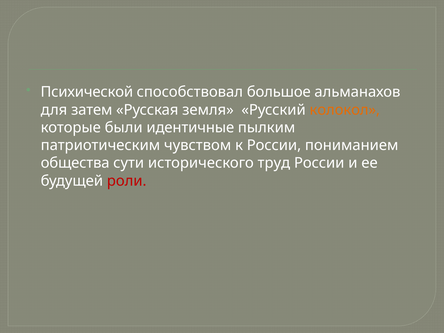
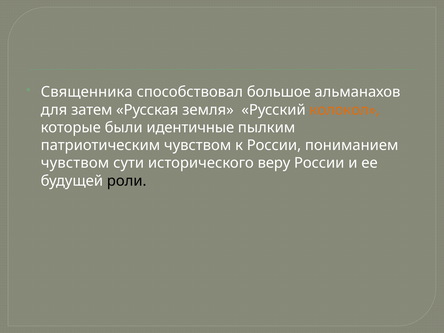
Психической: Психической -> Священника
общества at (75, 163): общества -> чувством
труд: труд -> веру
роли colour: red -> black
